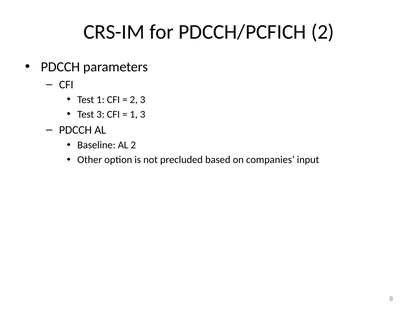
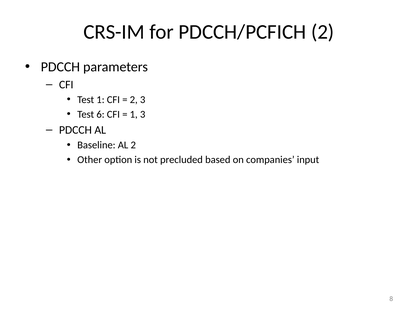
Test 3: 3 -> 6
